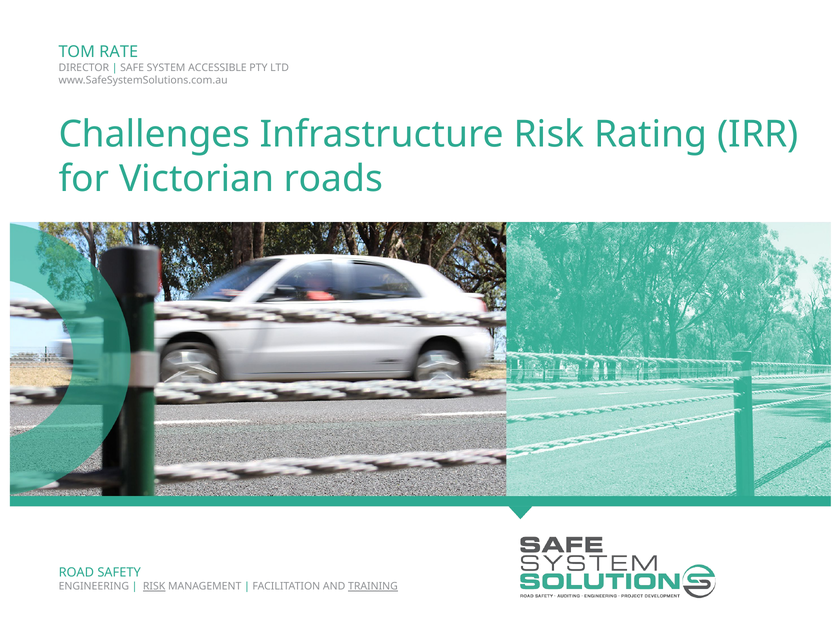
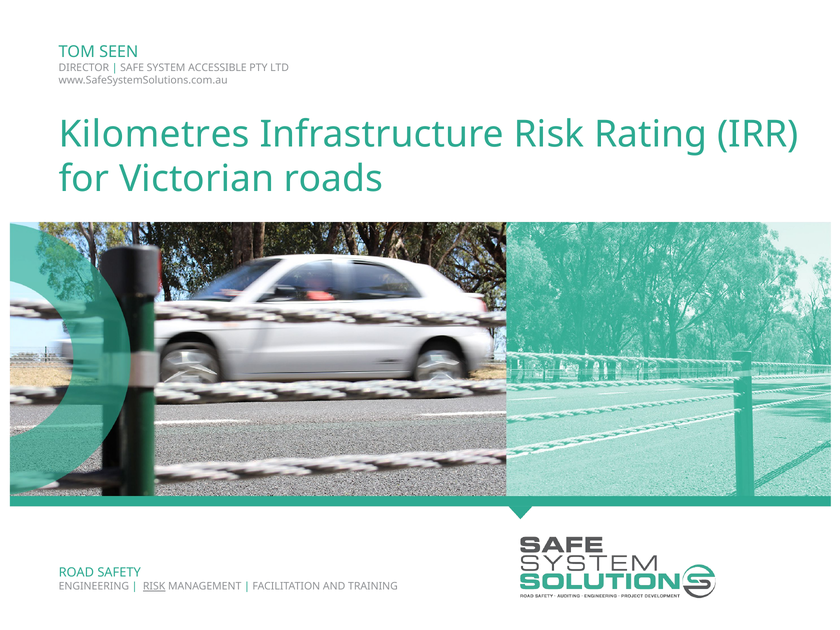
RATE: RATE -> SEEN
Challenges: Challenges -> Kilometres
TRAINING underline: present -> none
